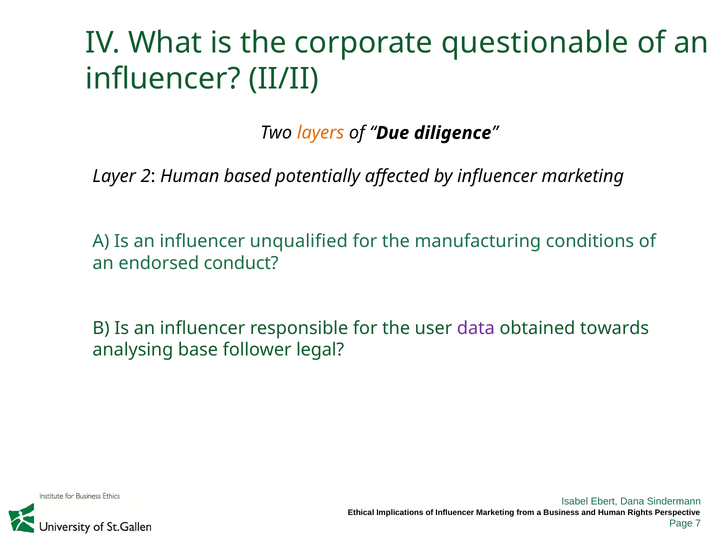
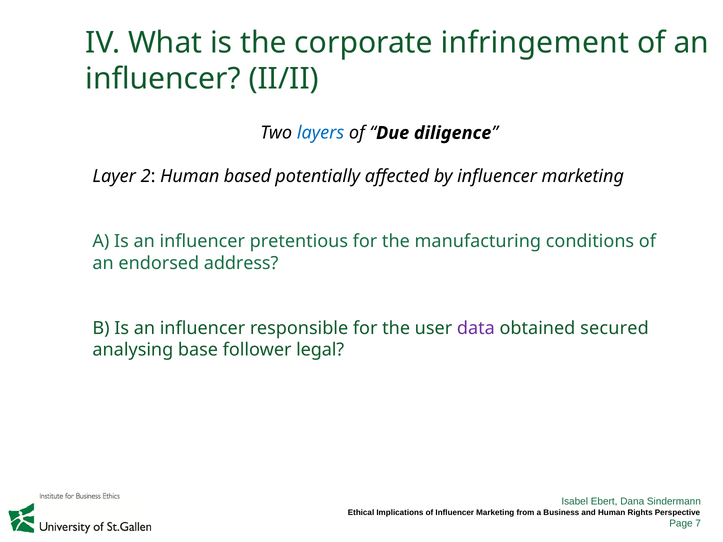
questionable: questionable -> infringement
layers colour: orange -> blue
unqualified: unqualified -> pretentious
conduct: conduct -> address
towards: towards -> secured
